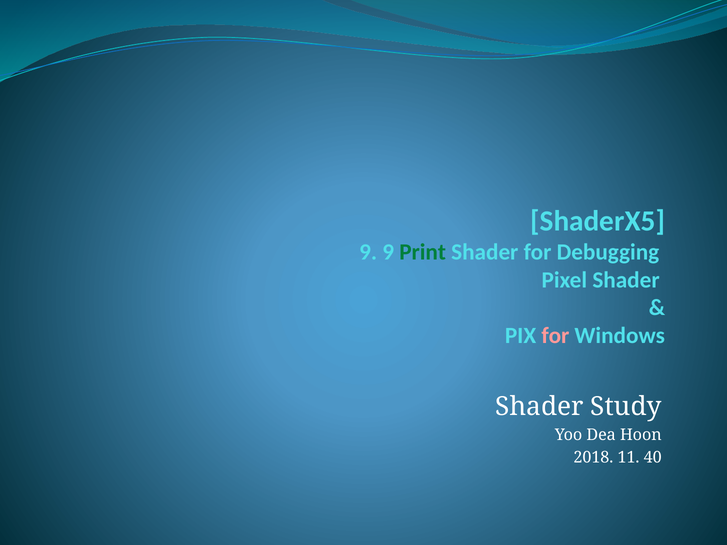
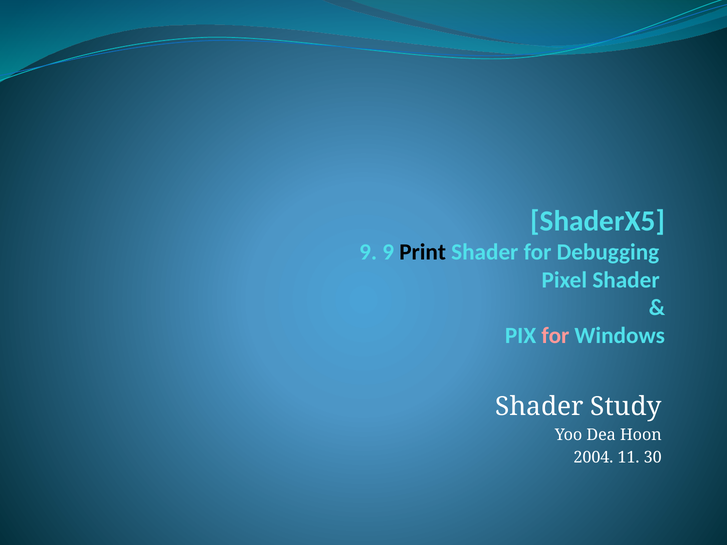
Print colour: green -> black
2018: 2018 -> 2004
40: 40 -> 30
